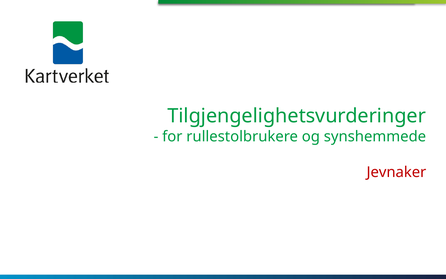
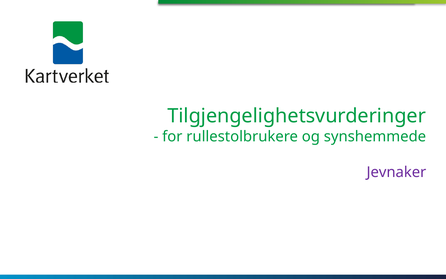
Jevnaker colour: red -> purple
